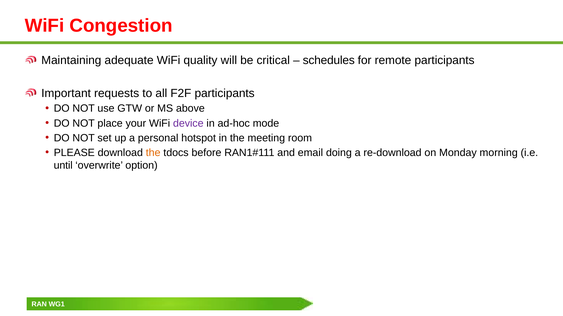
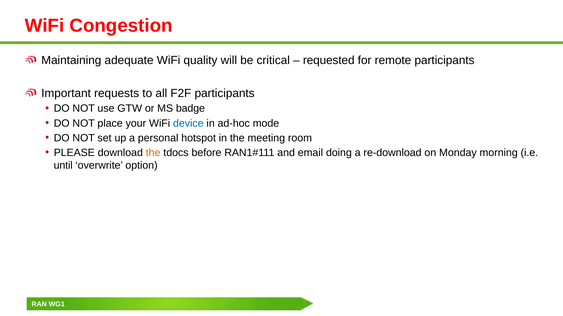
schedules: schedules -> requested
above: above -> badge
device colour: purple -> blue
